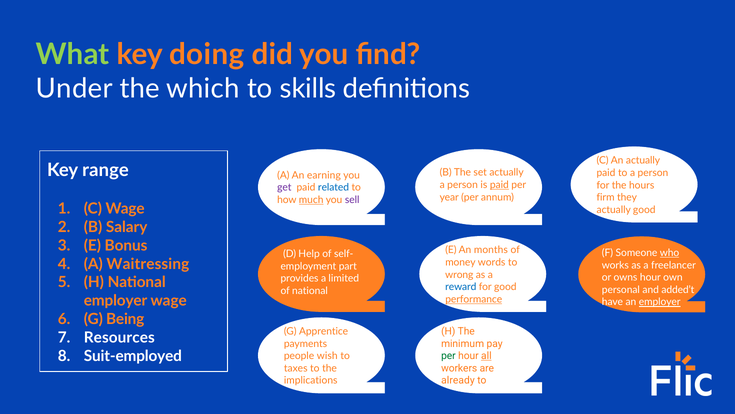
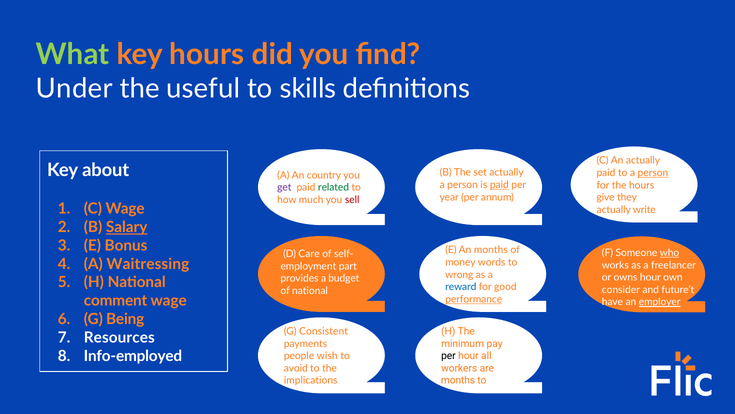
key doing: doing -> hours
which: which -> useful
range: range -> about
person at (653, 173) underline: none -> present
earning: earning -> country
related colour: blue -> green
firm: firm -> give
much underline: present -> none
sell colour: purple -> red
actually good: good -> write
Salary underline: none -> present
Help: Help -> Care
limited: limited -> budget
personal: personal -> consider
added’t: added’t -> future’t
employer at (116, 300): employer -> comment
Apprentice: Apprentice -> Consistent
Suit-employed: Suit-employed -> Info-employed
per at (448, 356) colour: green -> black
all underline: present -> none
taxes: taxes -> avoid
already at (458, 380): already -> months
